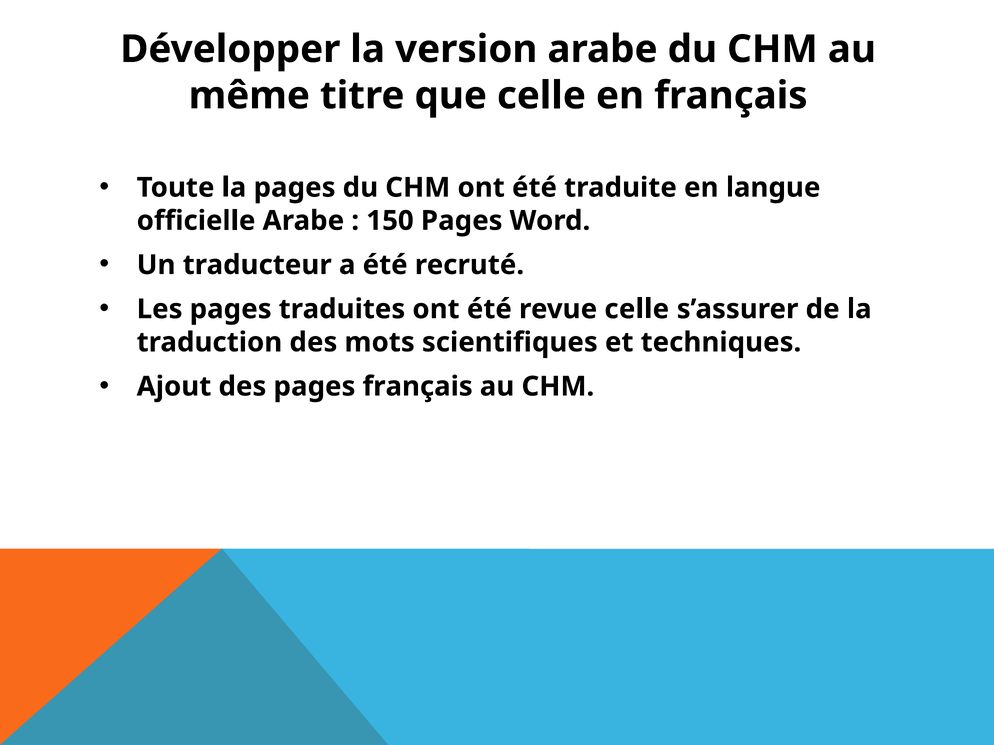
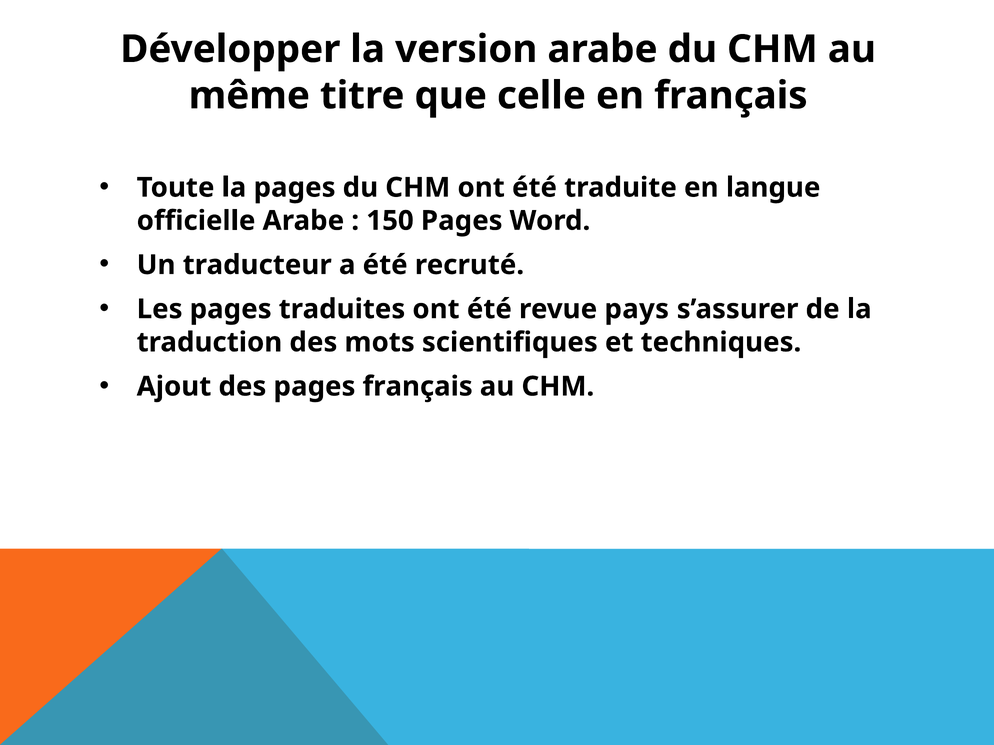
revue celle: celle -> pays
